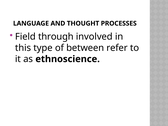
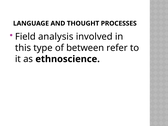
through: through -> analysis
